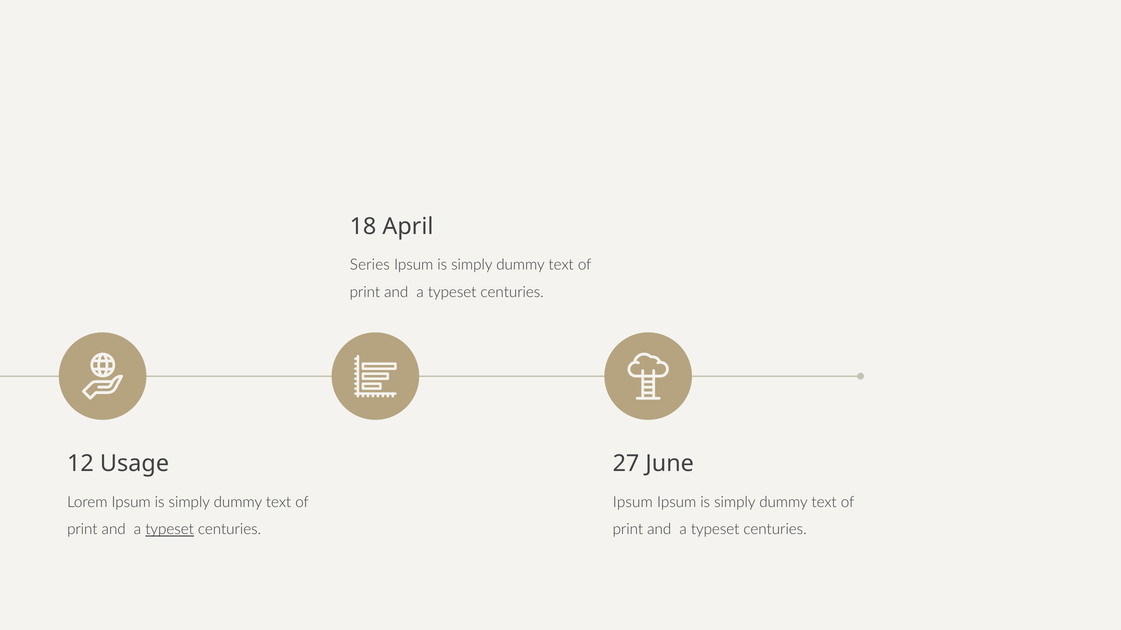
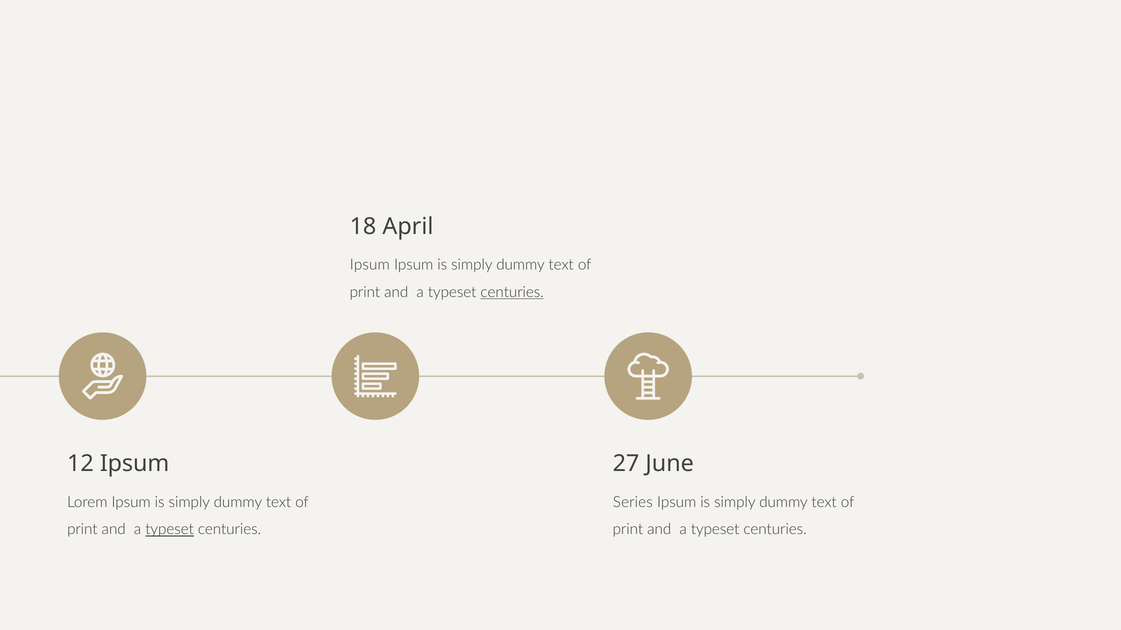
Series at (370, 265): Series -> Ipsum
centuries at (512, 292) underline: none -> present
12 Usage: Usage -> Ipsum
Ipsum at (633, 503): Ipsum -> Series
